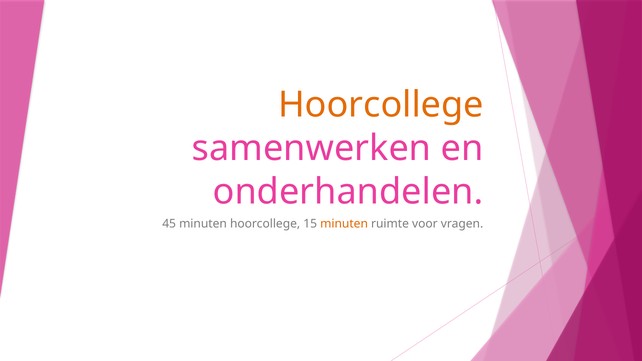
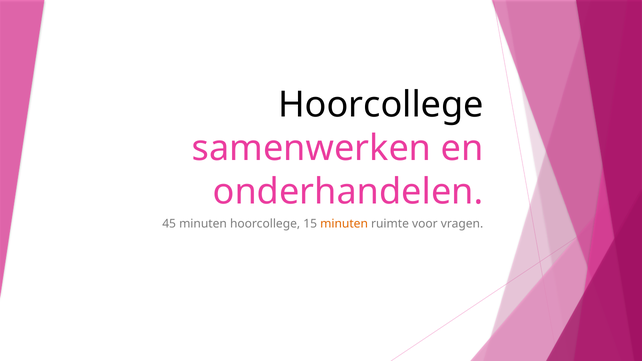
Hoorcollege at (381, 105) colour: orange -> black
